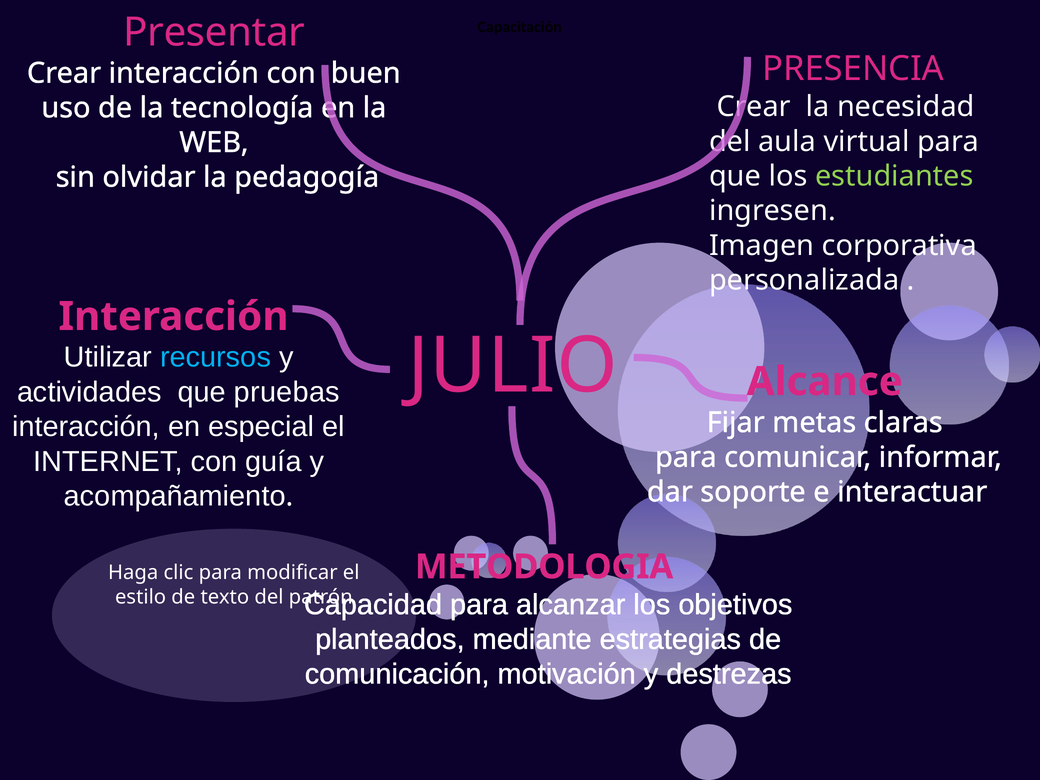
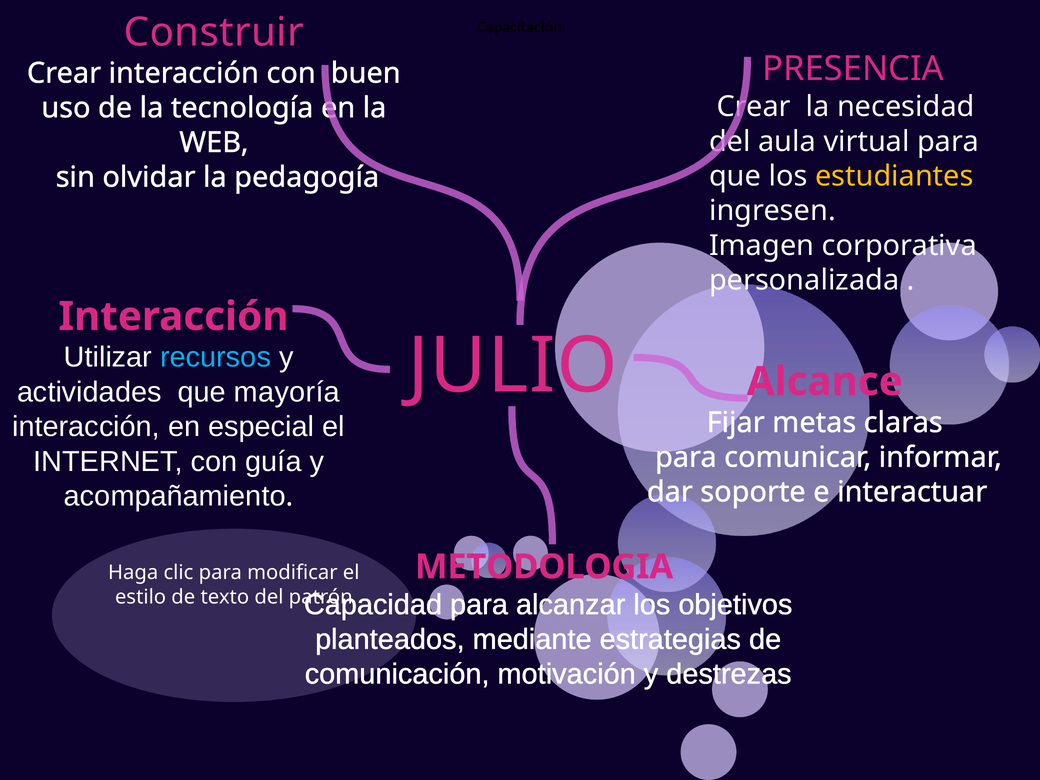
Presentar: Presentar -> Construir
estudiantes colour: light green -> yellow
pruebas: pruebas -> mayoría
